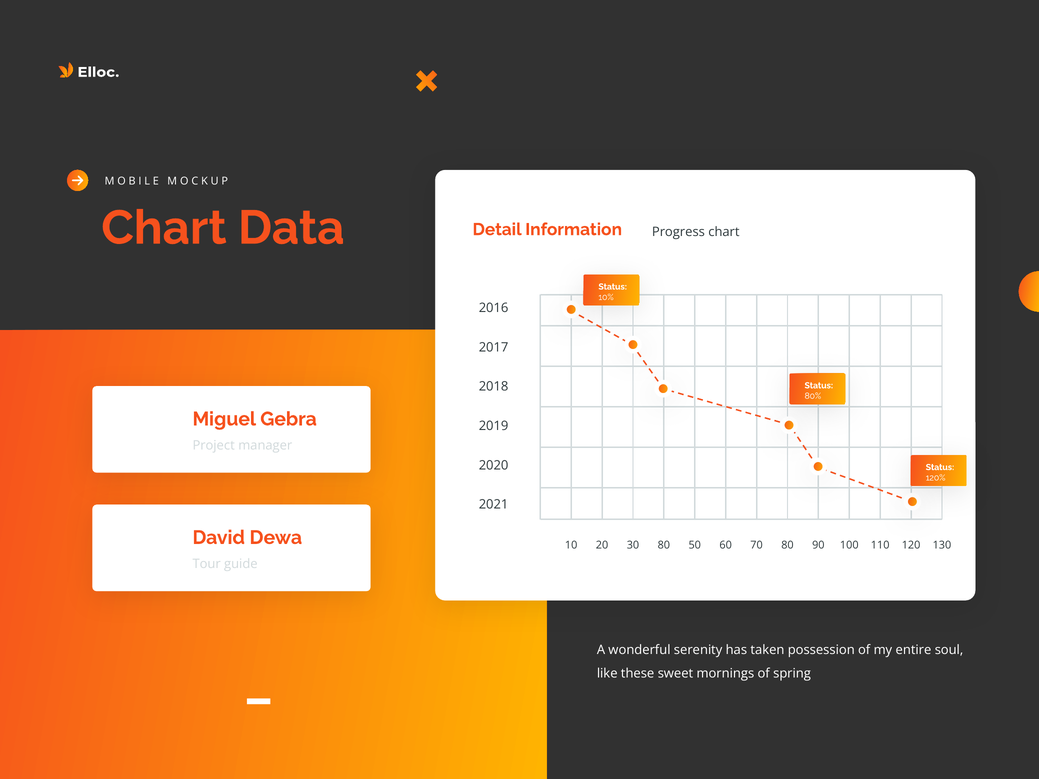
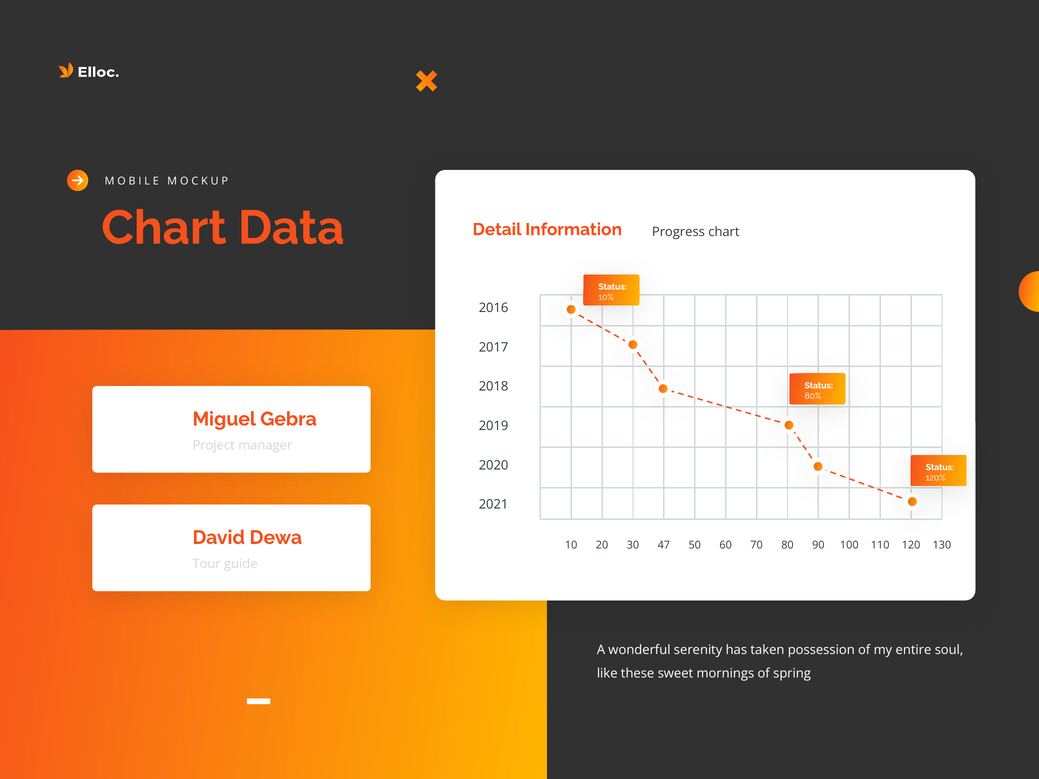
30 80: 80 -> 47
